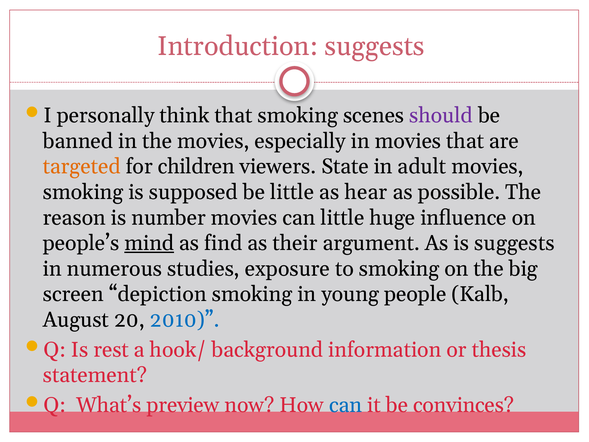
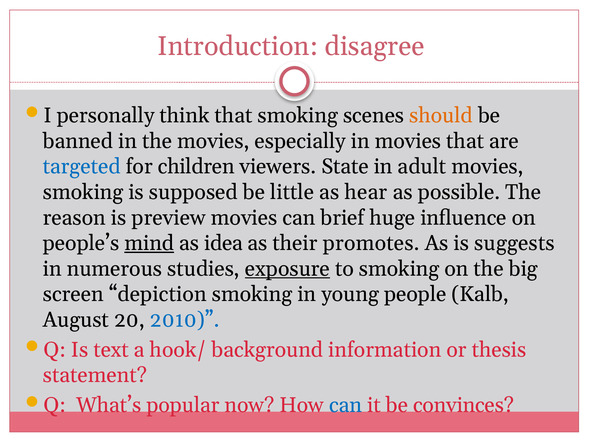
Introduction suggests: suggests -> disagree
should colour: purple -> orange
targeted colour: orange -> blue
number: number -> preview
can little: little -> brief
find: find -> idea
argument: argument -> promotes
exposure underline: none -> present
rest: rest -> text
preview: preview -> popular
